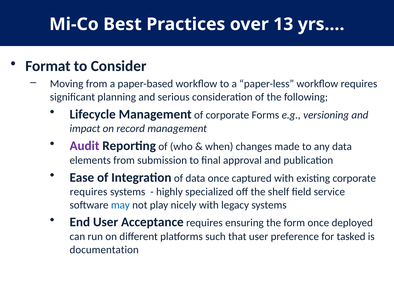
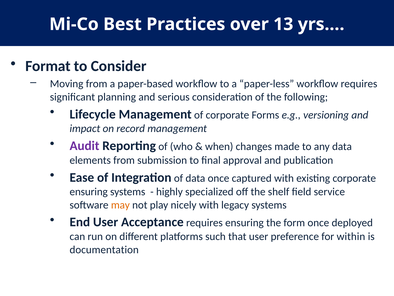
requires at (89, 191): requires -> ensuring
may colour: blue -> orange
tasked: tasked -> within
